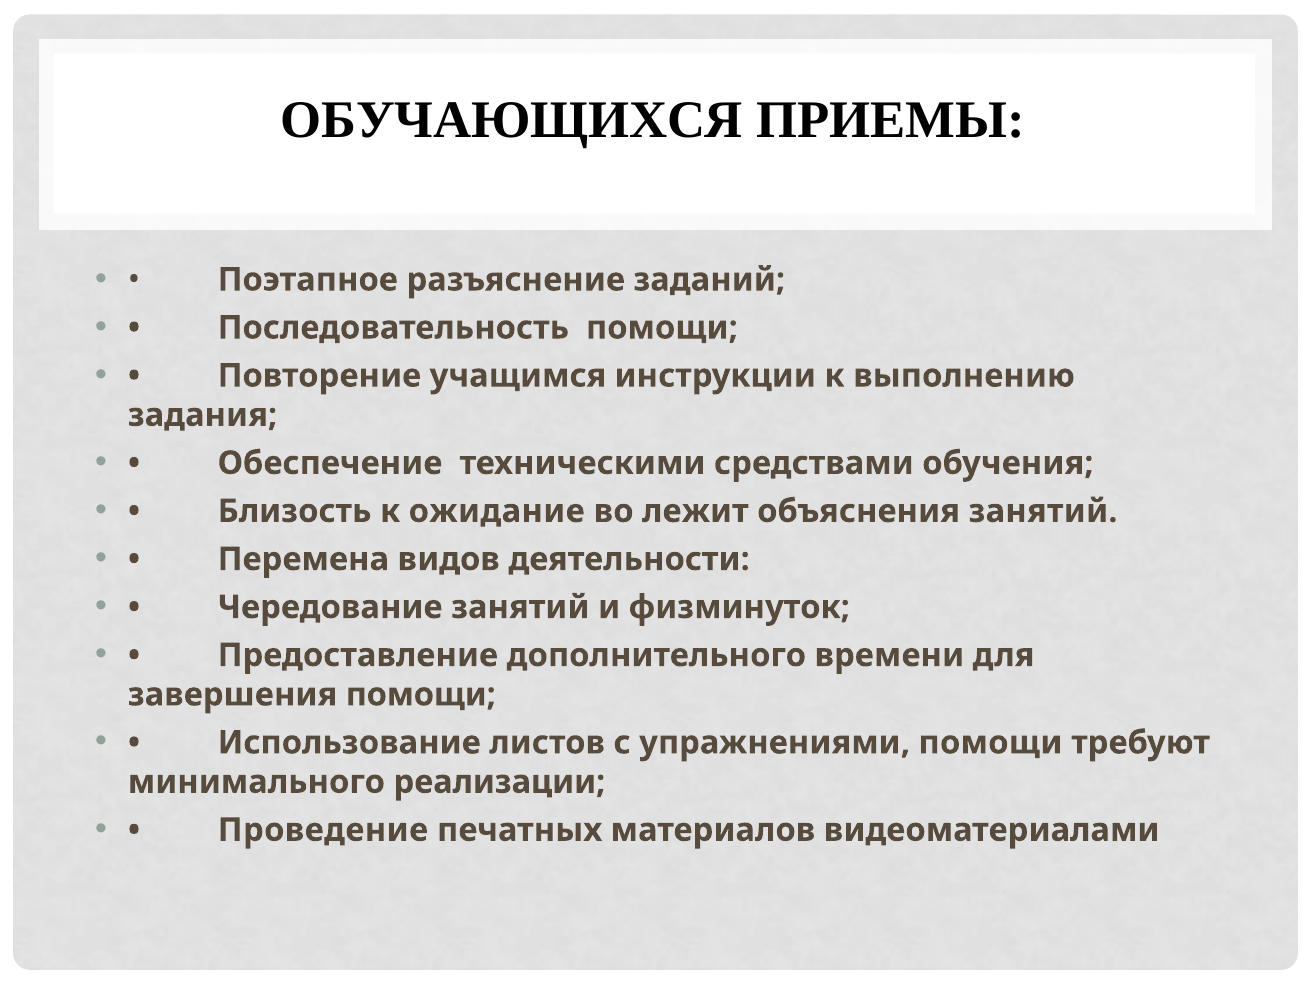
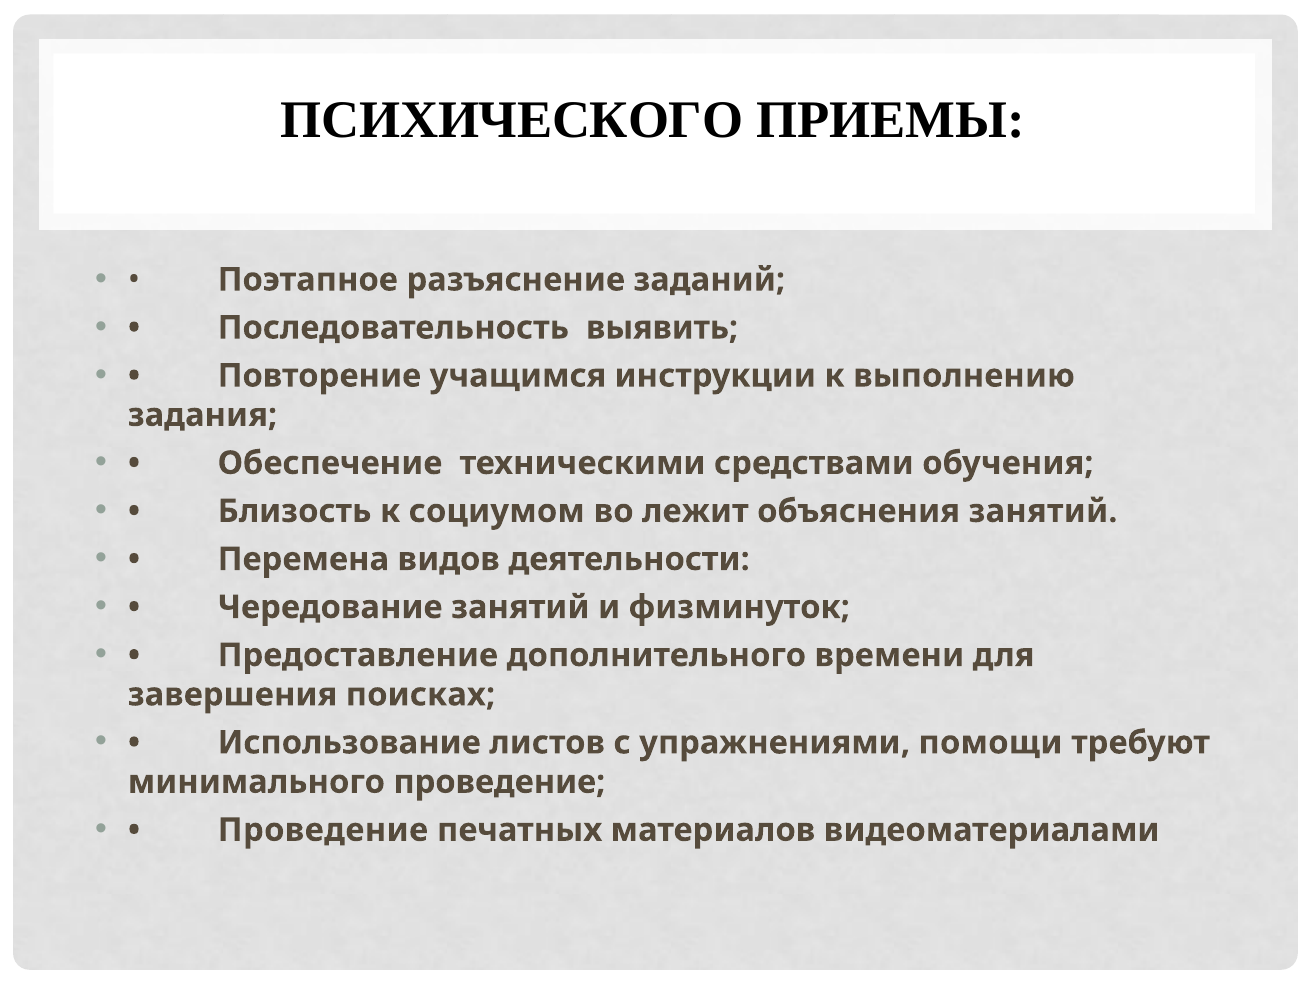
ОБУЧАЮЩИХСЯ: ОБУЧАЮЩИХСЯ -> ПСИХИЧЕСКОГО
Последовательность помощи: помощи -> выявить
ожидание: ожидание -> социумом
завершения помощи: помощи -> поисках
минимального реализации: реализации -> проведение
